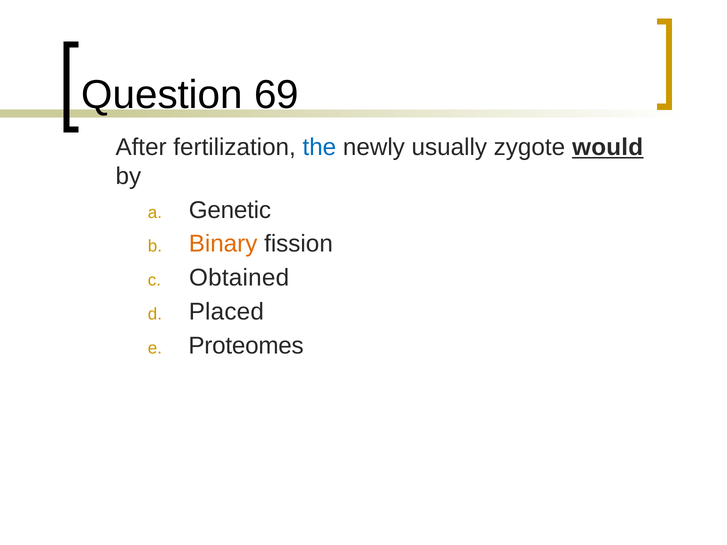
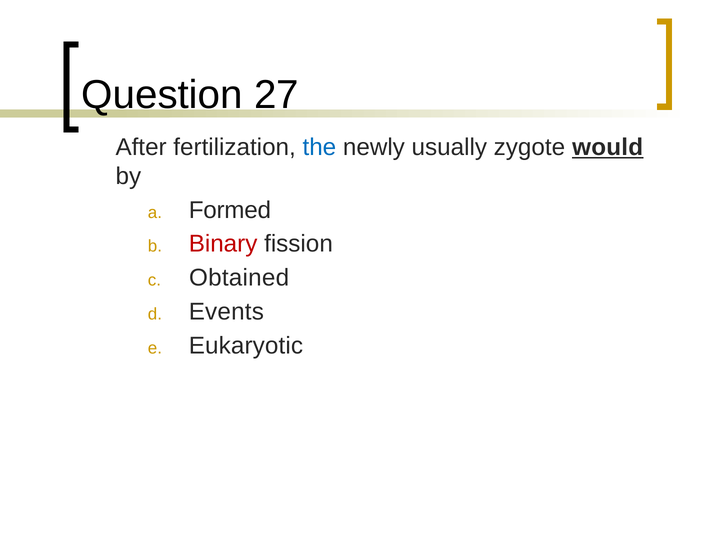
69: 69 -> 27
Genetic: Genetic -> Formed
Binary colour: orange -> red
Placed: Placed -> Events
Proteomes: Proteomes -> Eukaryotic
